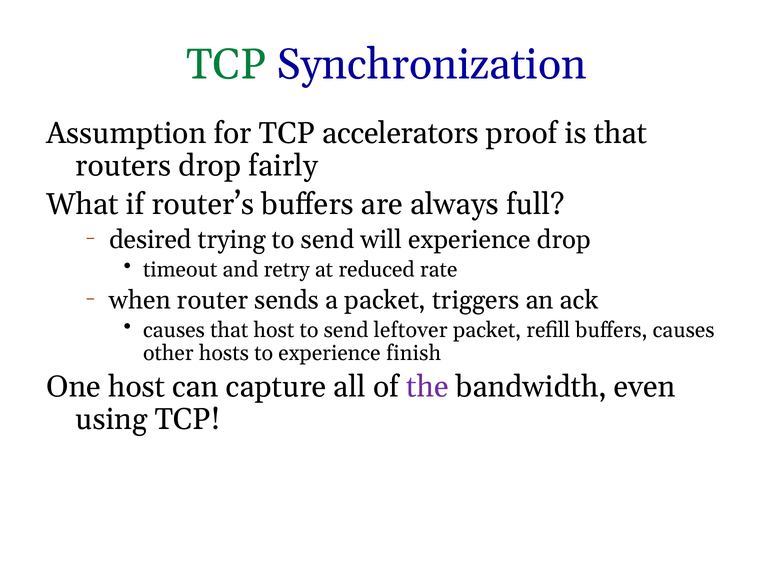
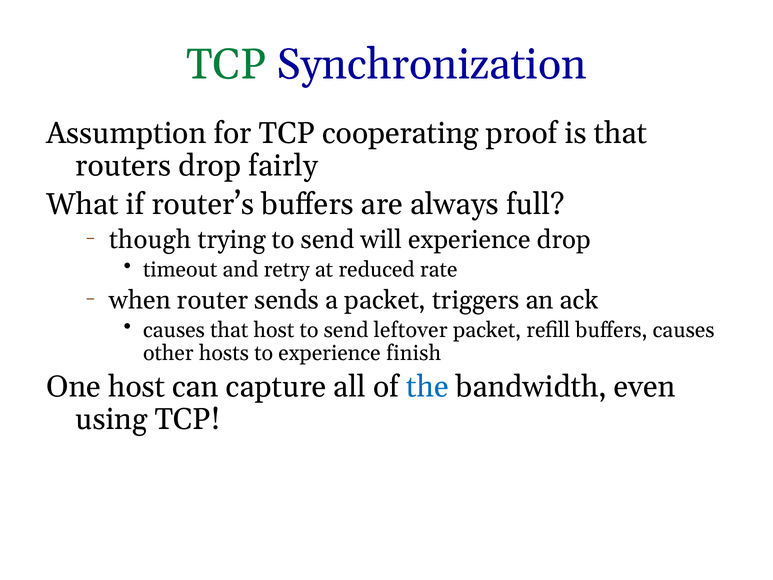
accelerators: accelerators -> cooperating
desired: desired -> though
the colour: purple -> blue
